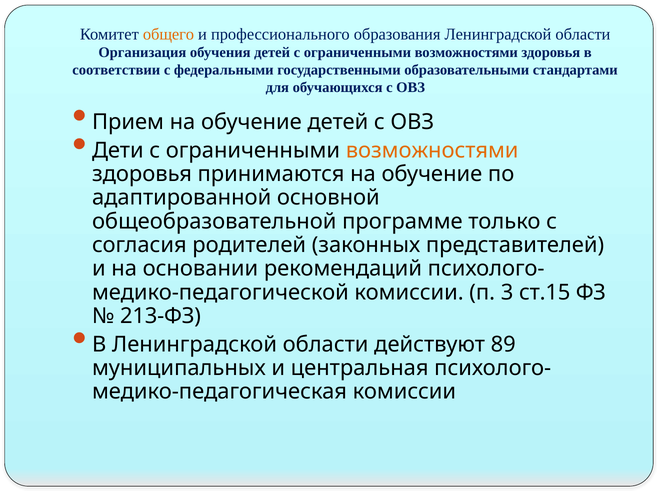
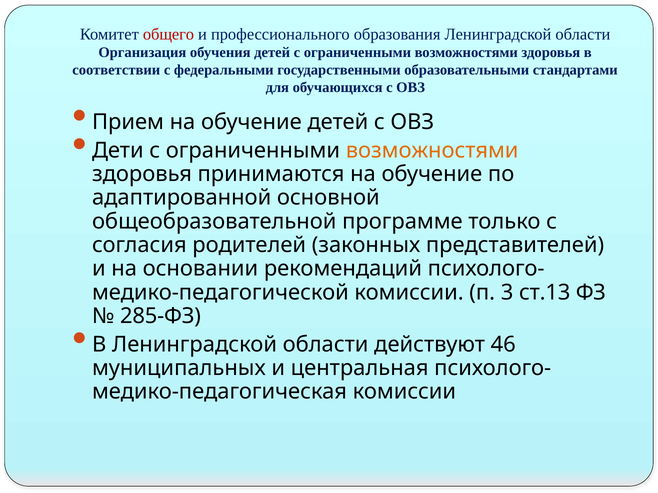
общего colour: orange -> red
ст.15: ст.15 -> ст.13
213-ФЗ: 213-ФЗ -> 285-ФЗ
89: 89 -> 46
